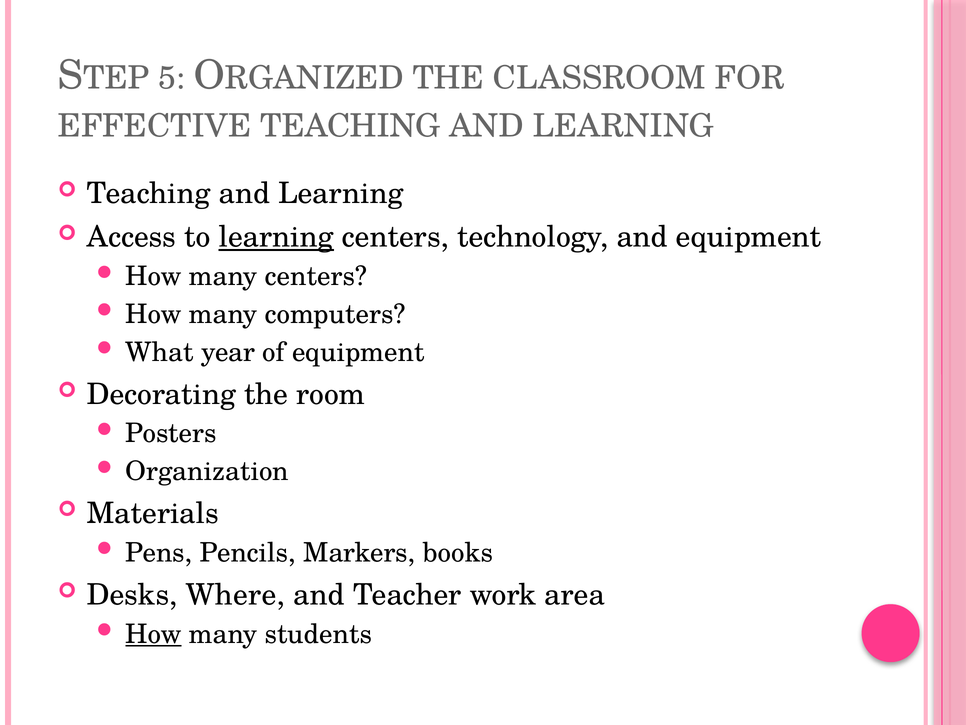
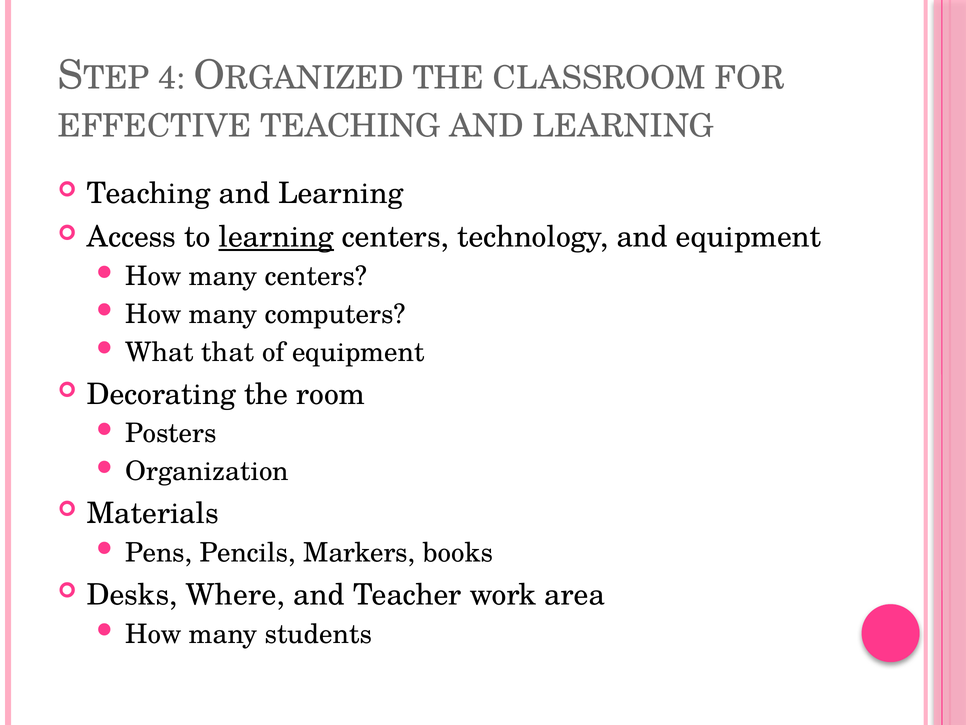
5: 5 -> 4
year: year -> that
How at (154, 634) underline: present -> none
